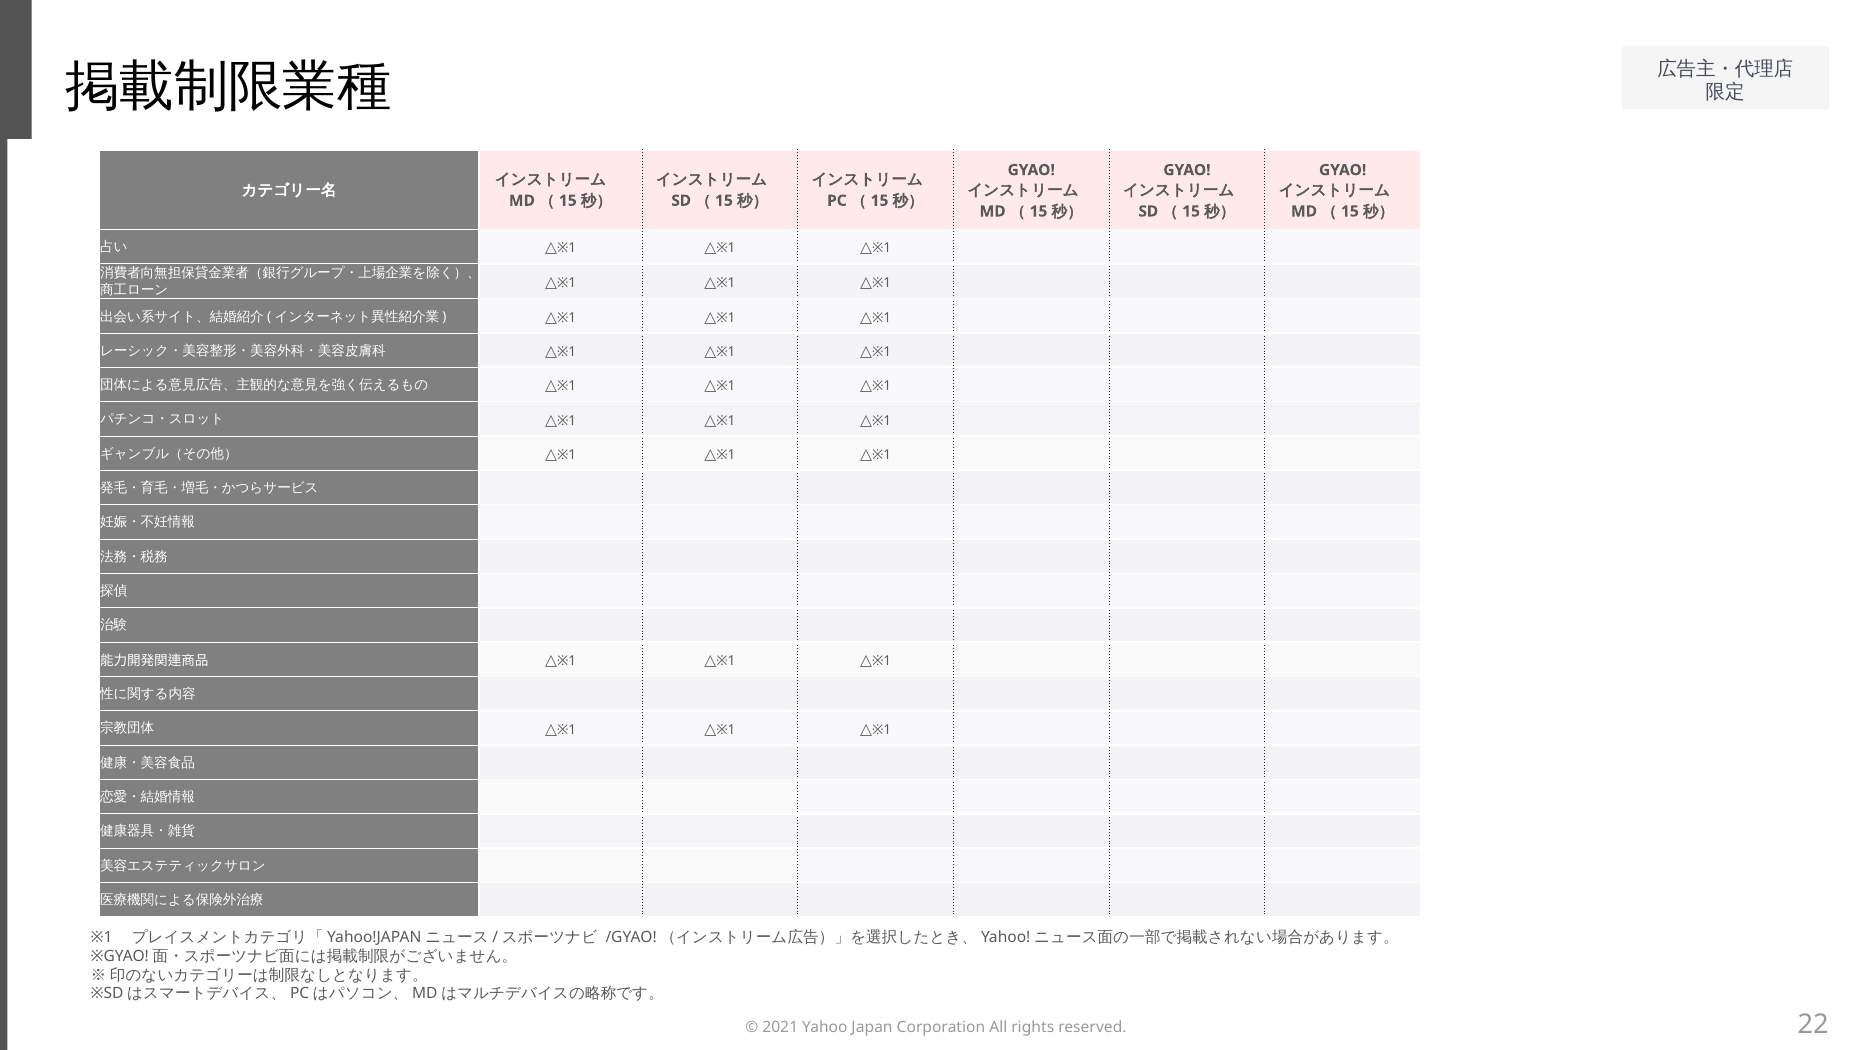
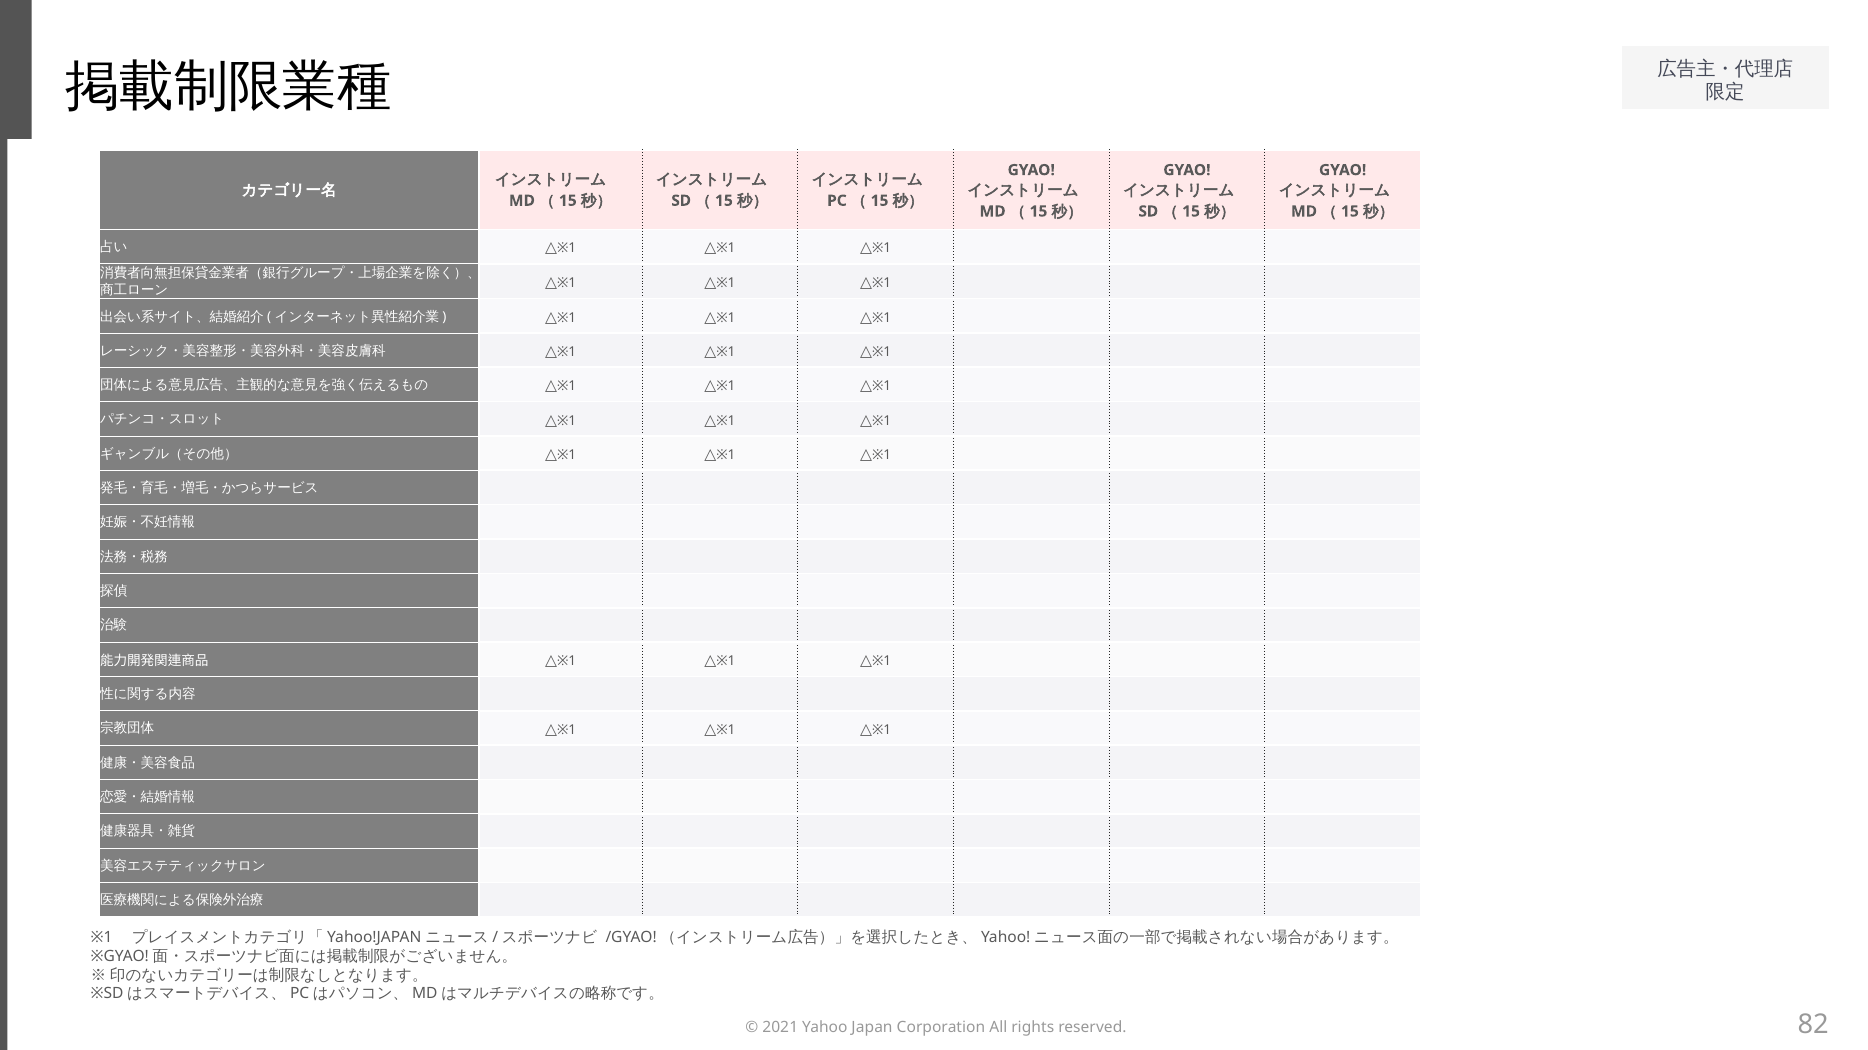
22: 22 -> 82
